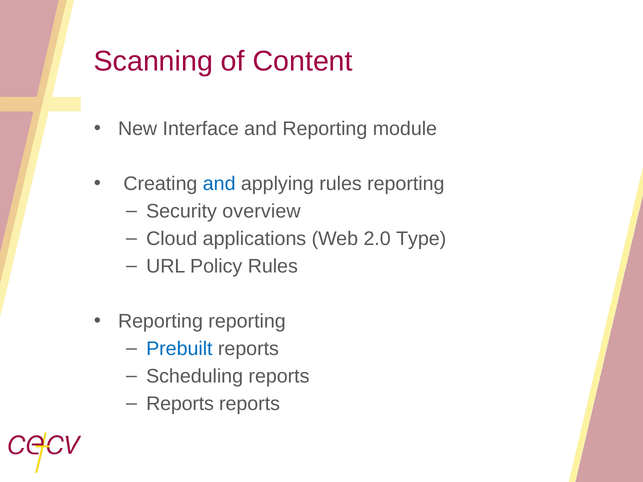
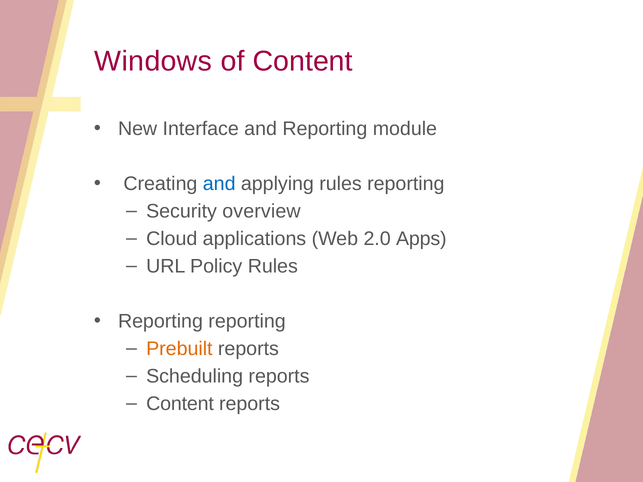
Scanning: Scanning -> Windows
Type: Type -> Apps
Prebuilt colour: blue -> orange
Reports at (180, 404): Reports -> Content
